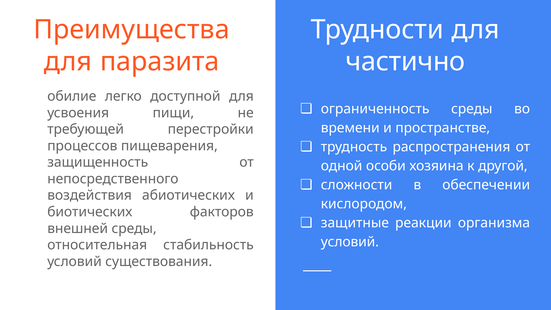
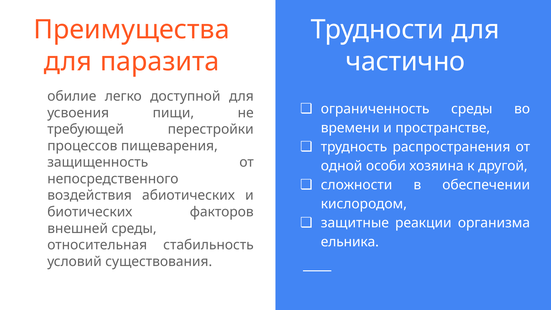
условий at (350, 242): условий -> ельника
